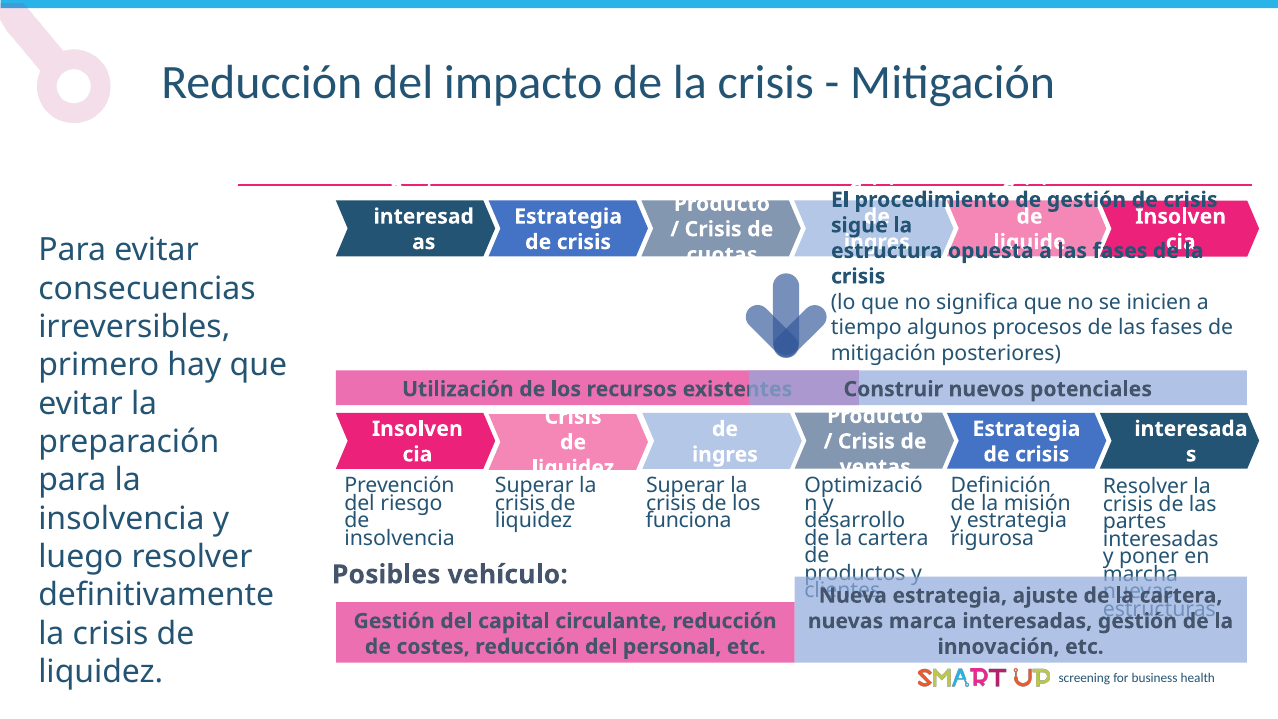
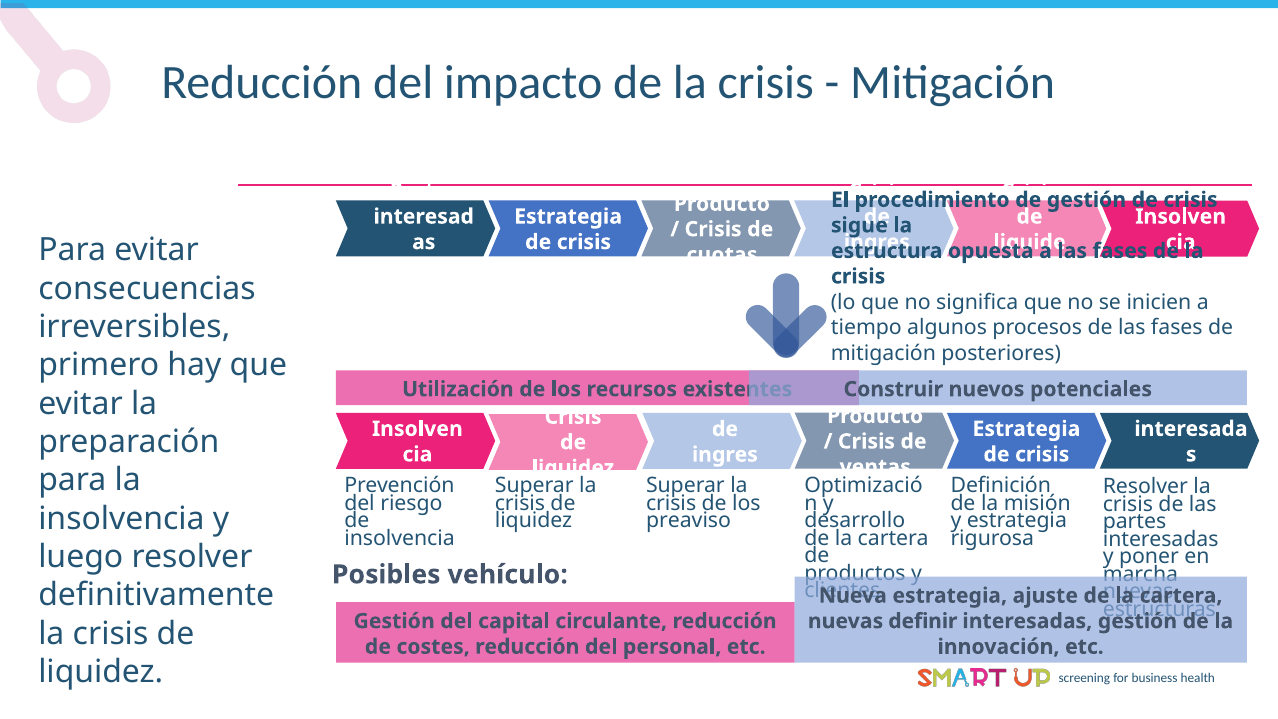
funciona: funciona -> preaviso
marca: marca -> definir
